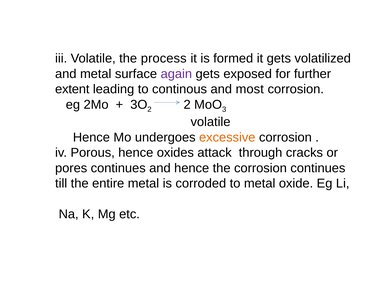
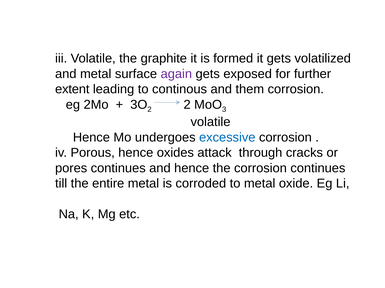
process: process -> graphite
most: most -> them
excessive colour: orange -> blue
